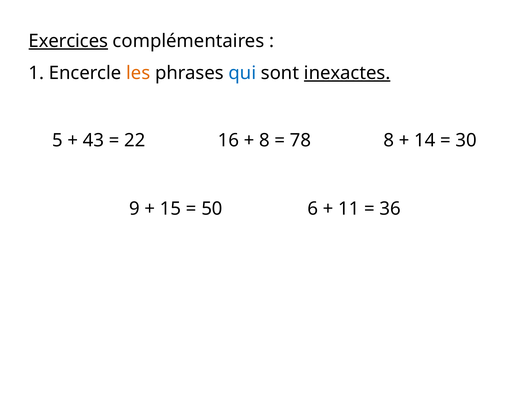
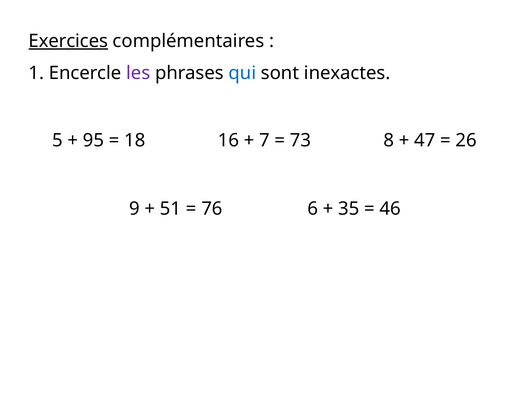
les colour: orange -> purple
inexactes underline: present -> none
43: 43 -> 95
22: 22 -> 18
8 at (264, 141): 8 -> 7
78: 78 -> 73
14: 14 -> 47
30: 30 -> 26
15: 15 -> 51
50: 50 -> 76
11: 11 -> 35
36: 36 -> 46
